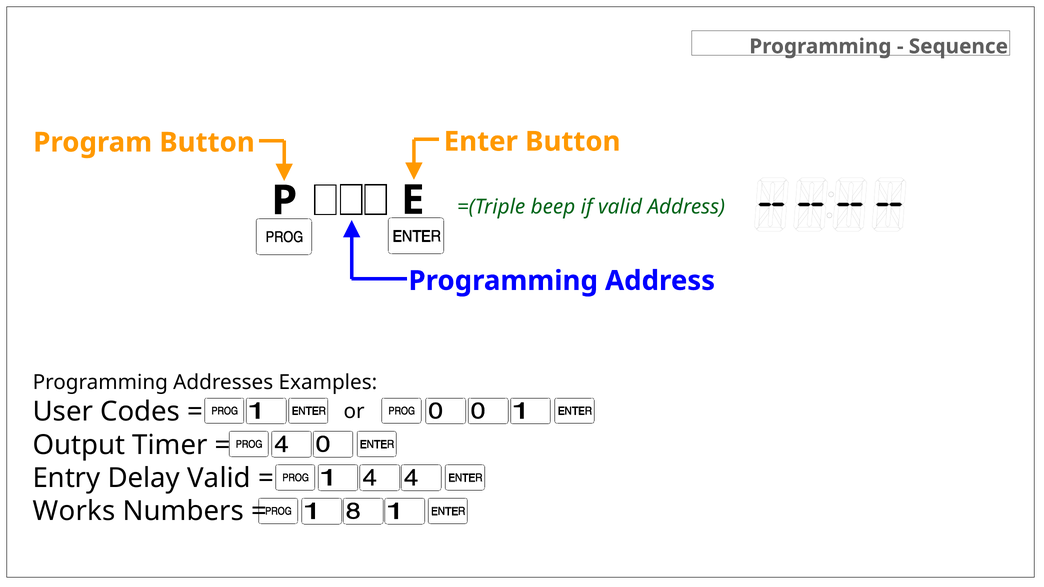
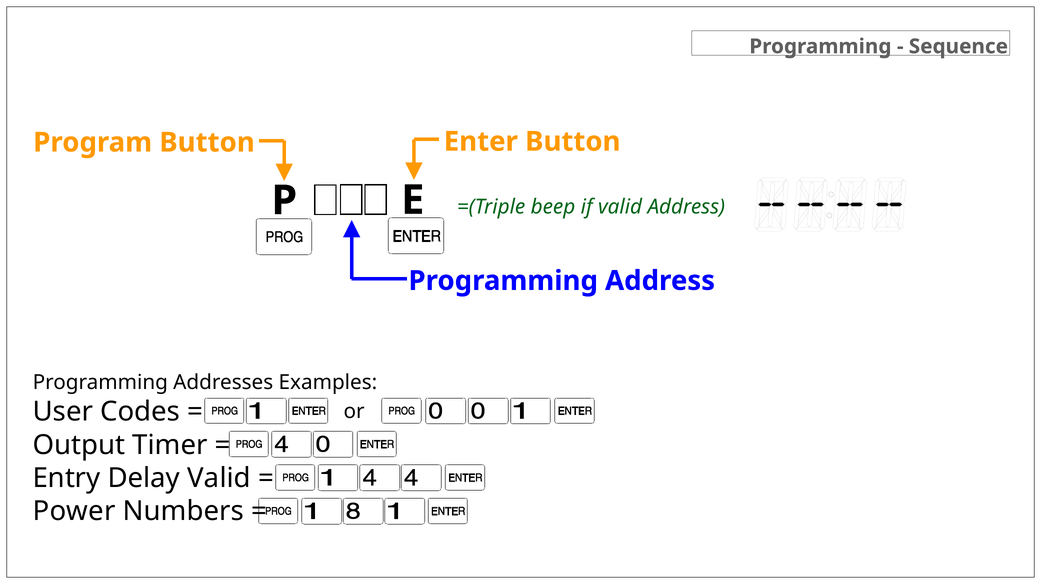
Works: Works -> Power
